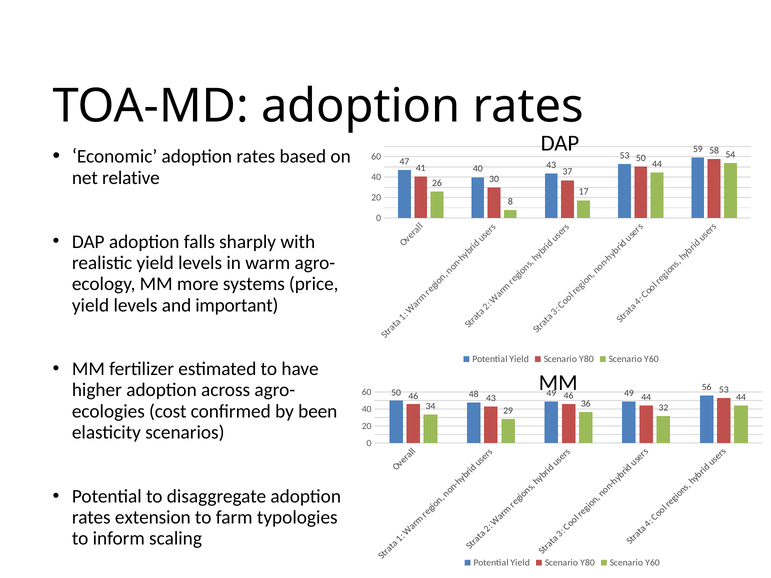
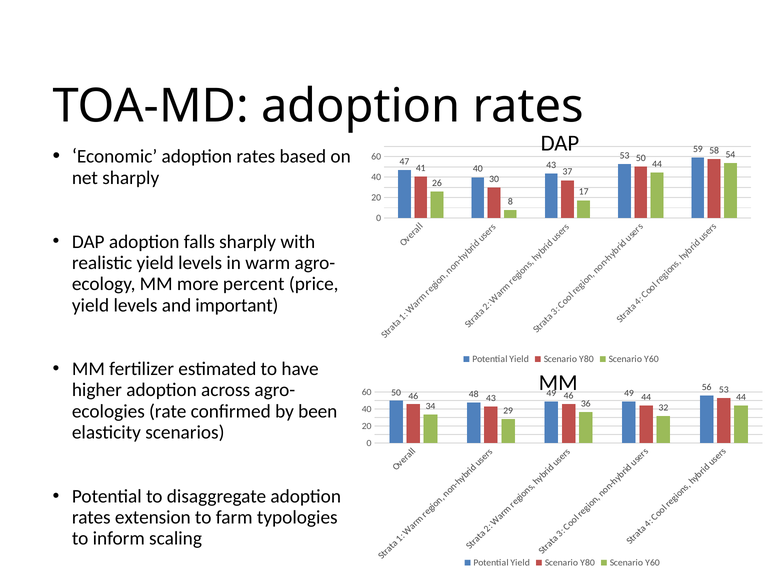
net relative: relative -> sharply
systems: systems -> percent
cost: cost -> rate
